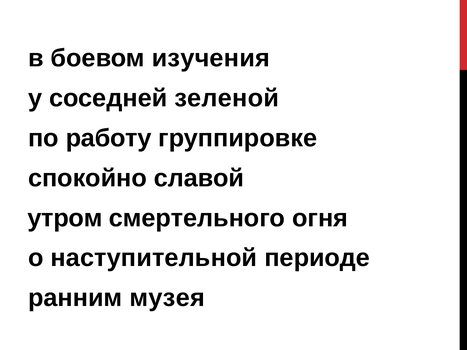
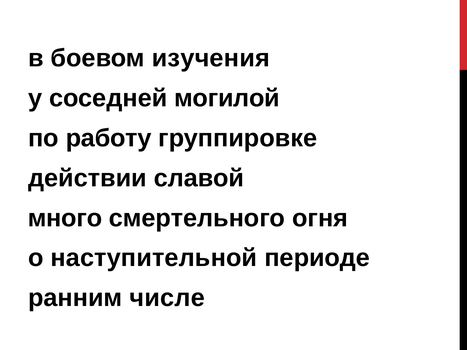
зеленой: зеленой -> могилой
спокойно: спокойно -> действии
утром: утром -> много
музея: музея -> числе
